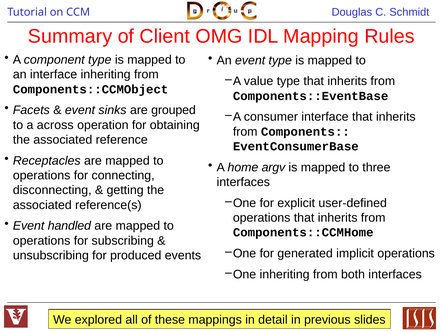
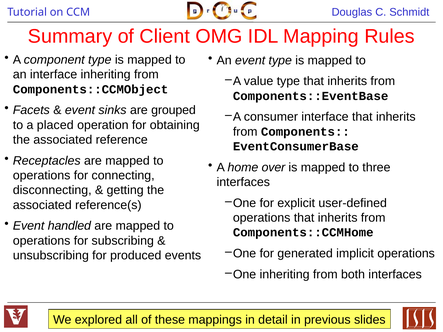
across: across -> placed
argv: argv -> over
